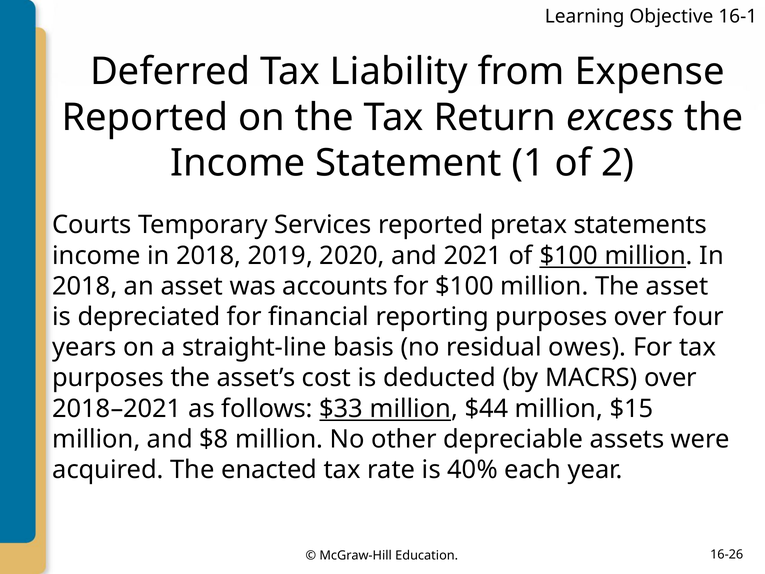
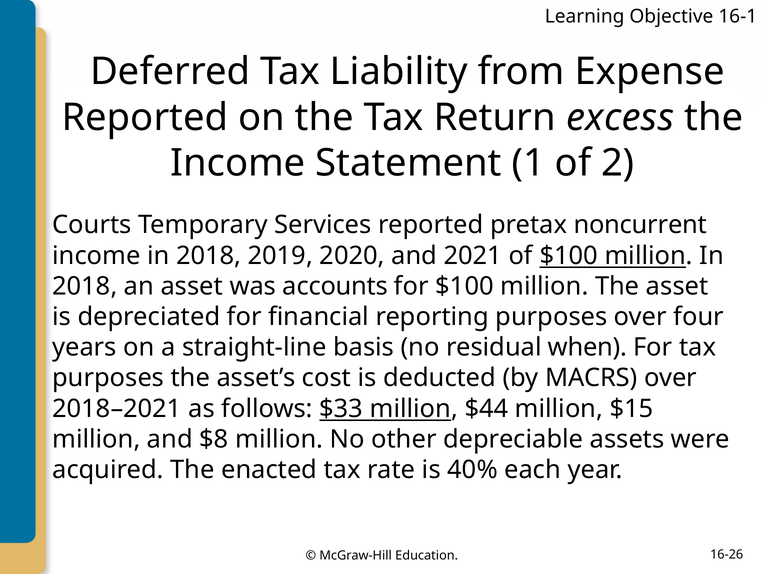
statements: statements -> noncurrent
owes: owes -> when
